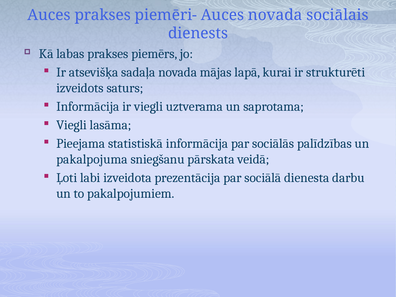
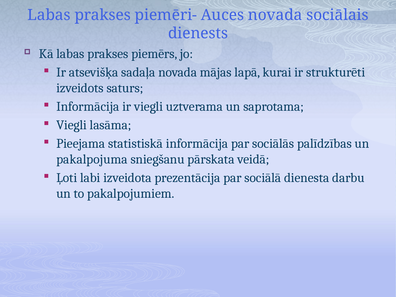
Auces at (49, 15): Auces -> Labas
